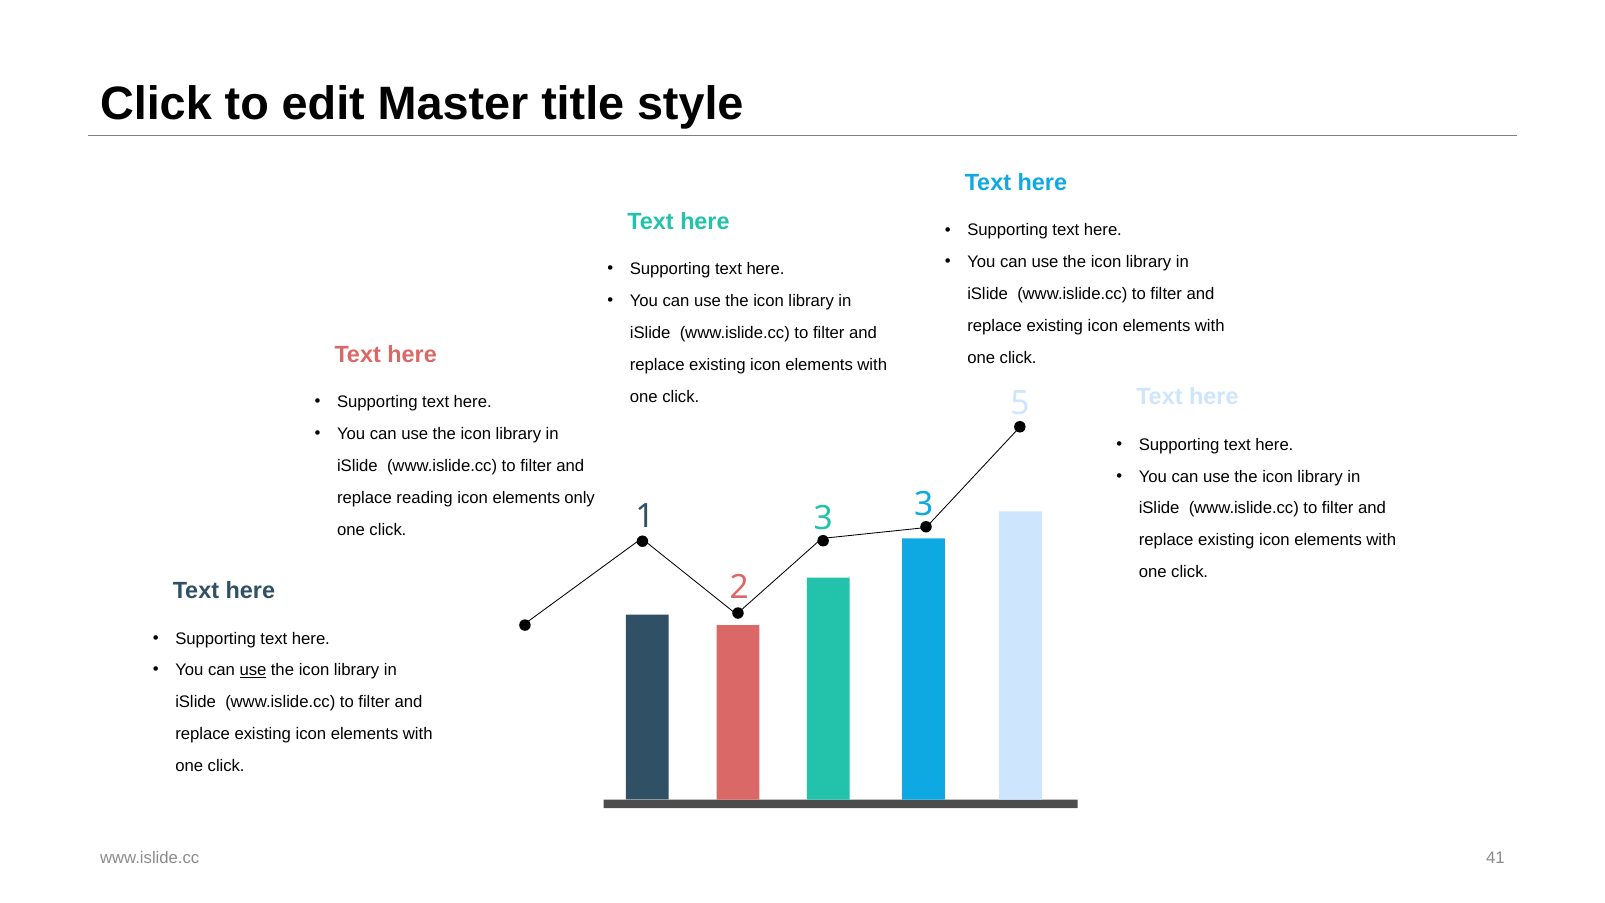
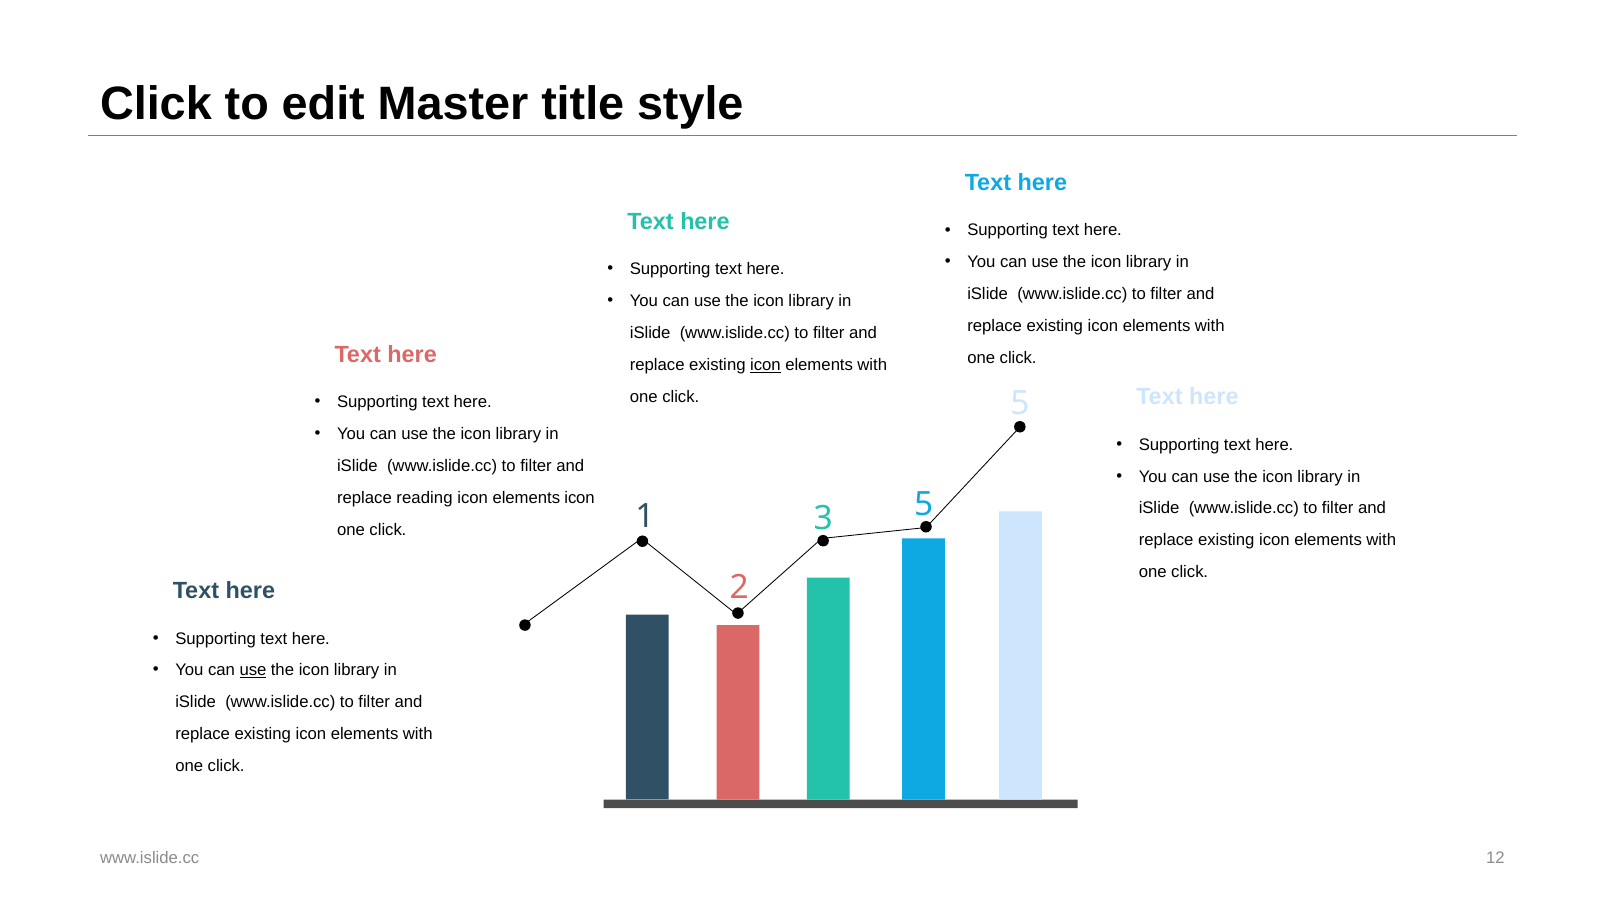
icon at (765, 365) underline: none -> present
elements only: only -> icon
3 3: 3 -> 5
41: 41 -> 12
